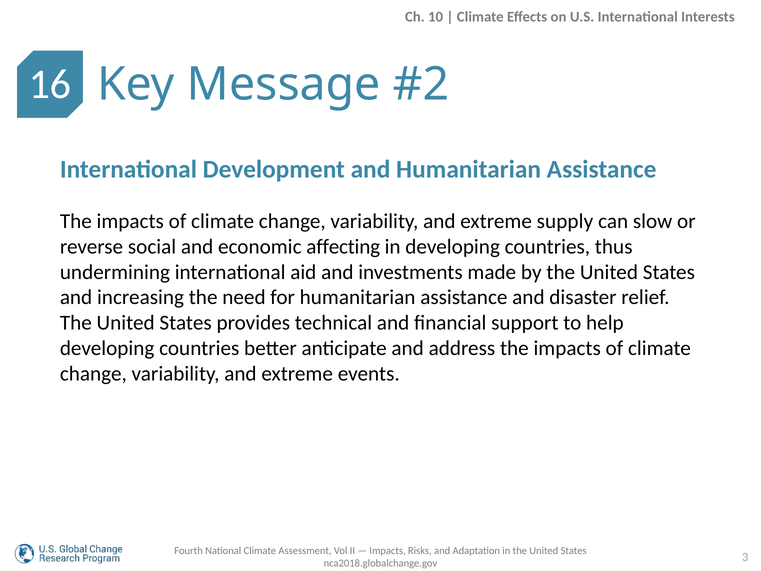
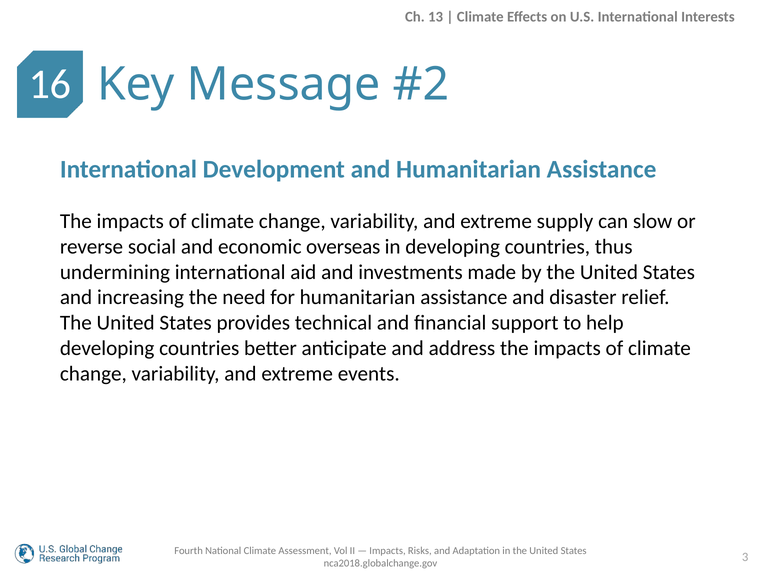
10: 10 -> 13
affecting: affecting -> overseas
